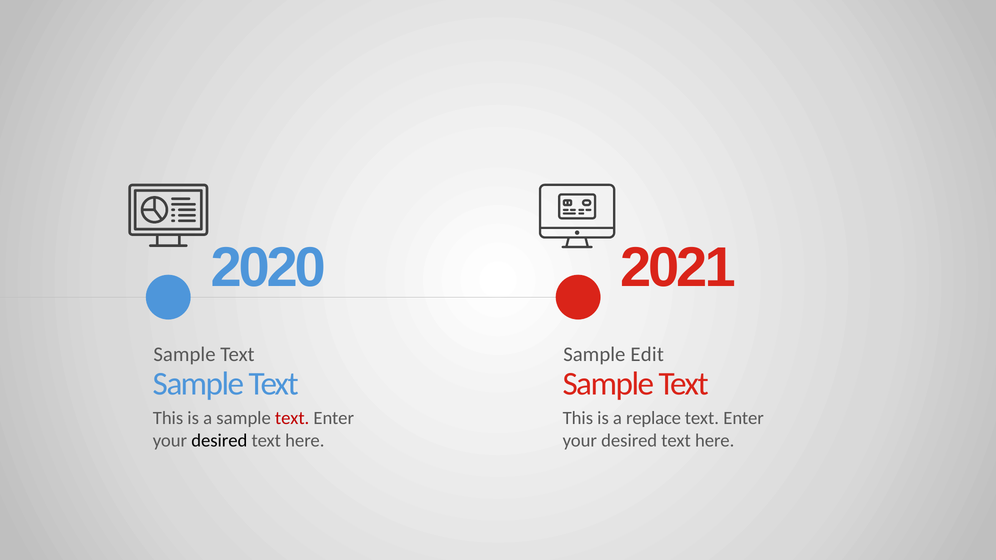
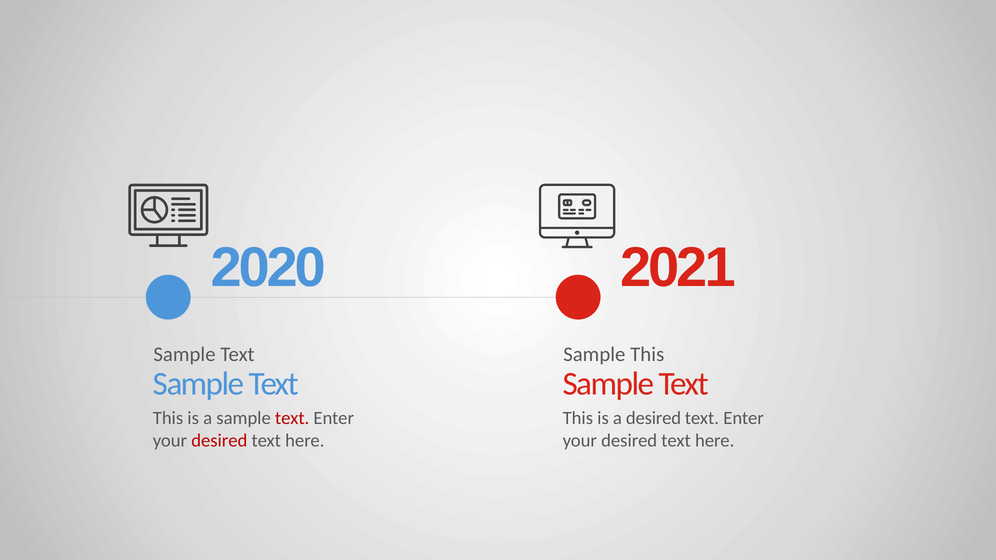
Sample Edit: Edit -> This
a replace: replace -> desired
desired at (219, 441) colour: black -> red
